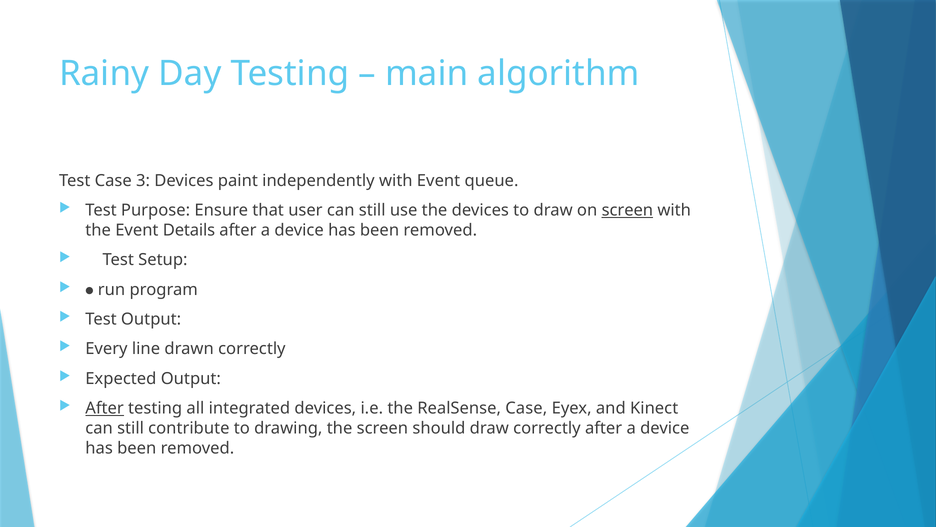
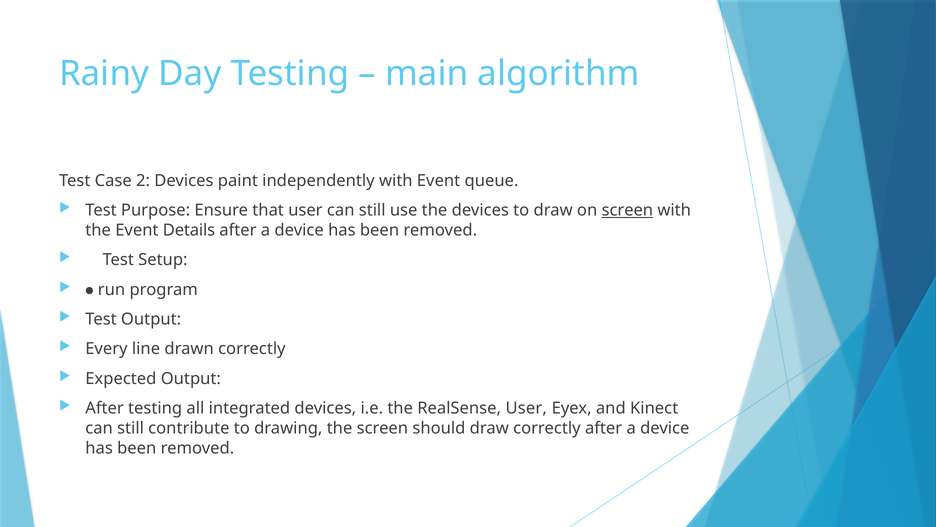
3: 3 -> 2
After at (105, 408) underline: present -> none
RealSense Case: Case -> User
